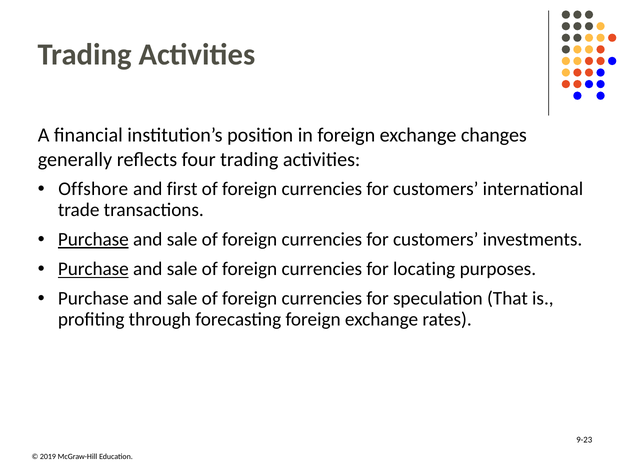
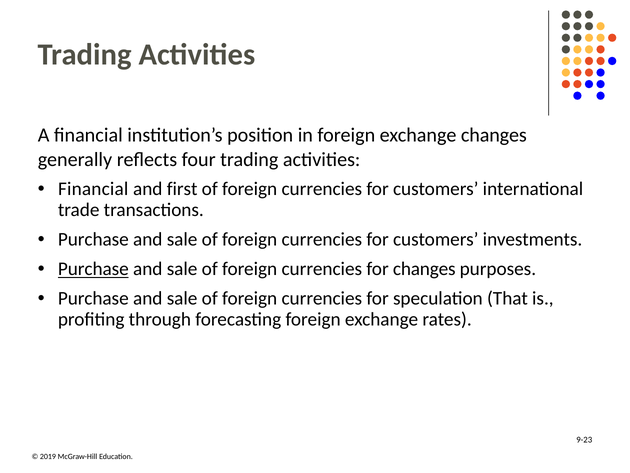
Offshore at (93, 189): Offshore -> Financial
Purchase at (93, 239) underline: present -> none
for locating: locating -> changes
